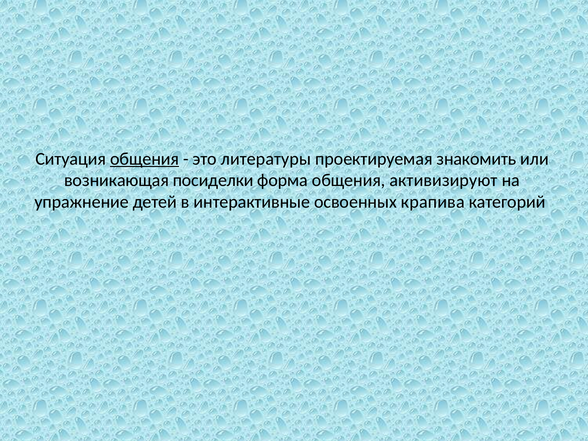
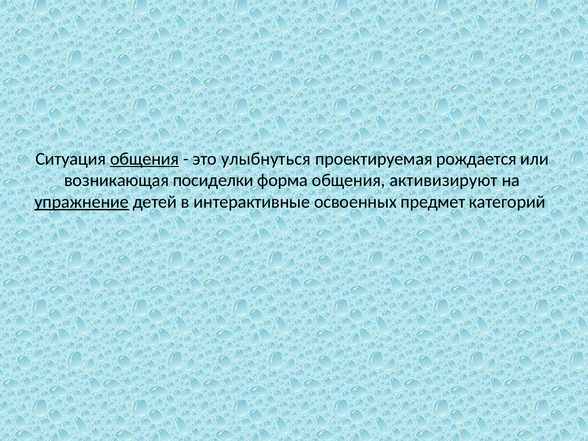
литературы: литературы -> улыбнуться
знакомить: знакомить -> рождается
упражнение underline: none -> present
крапива: крапива -> предмет
